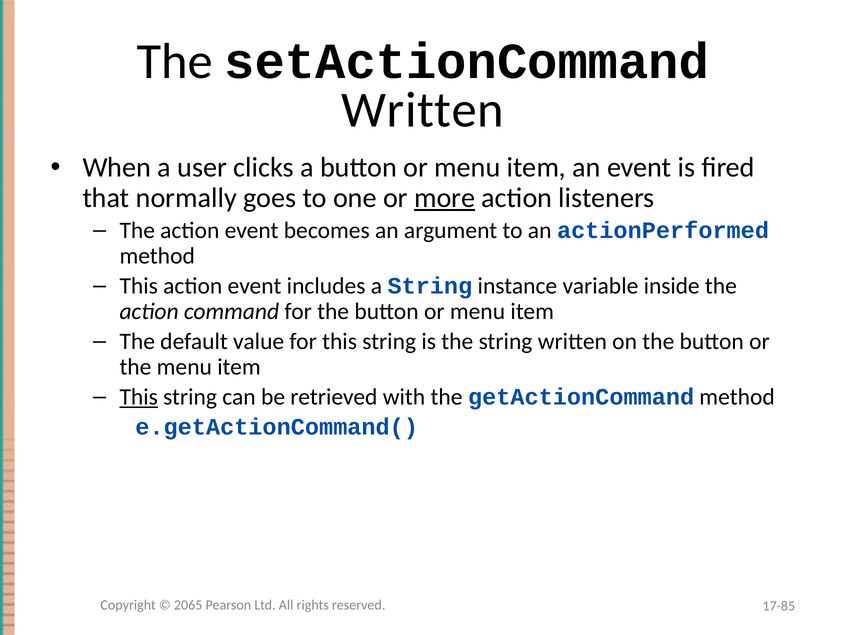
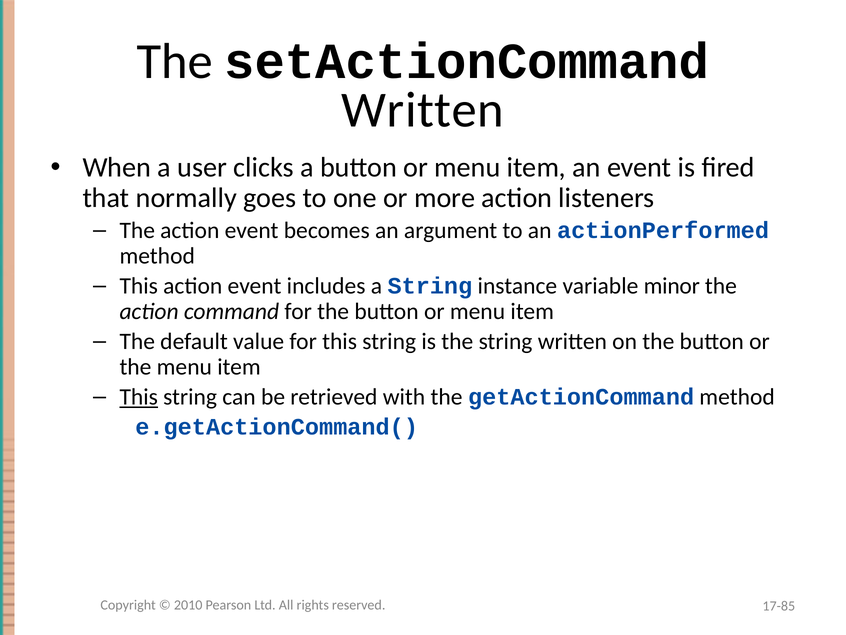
more underline: present -> none
inside: inside -> minor
2065: 2065 -> 2010
